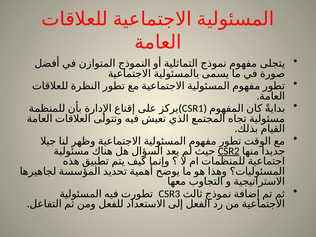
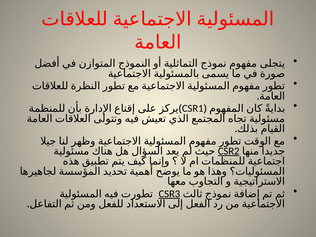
CSR3 underline: none -> present
